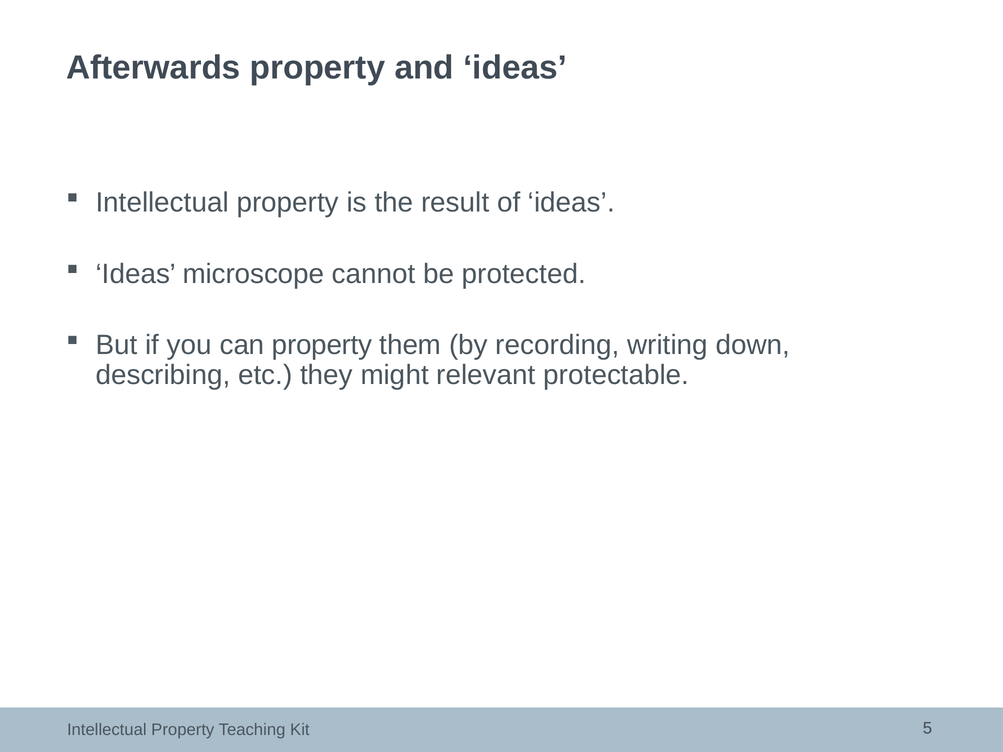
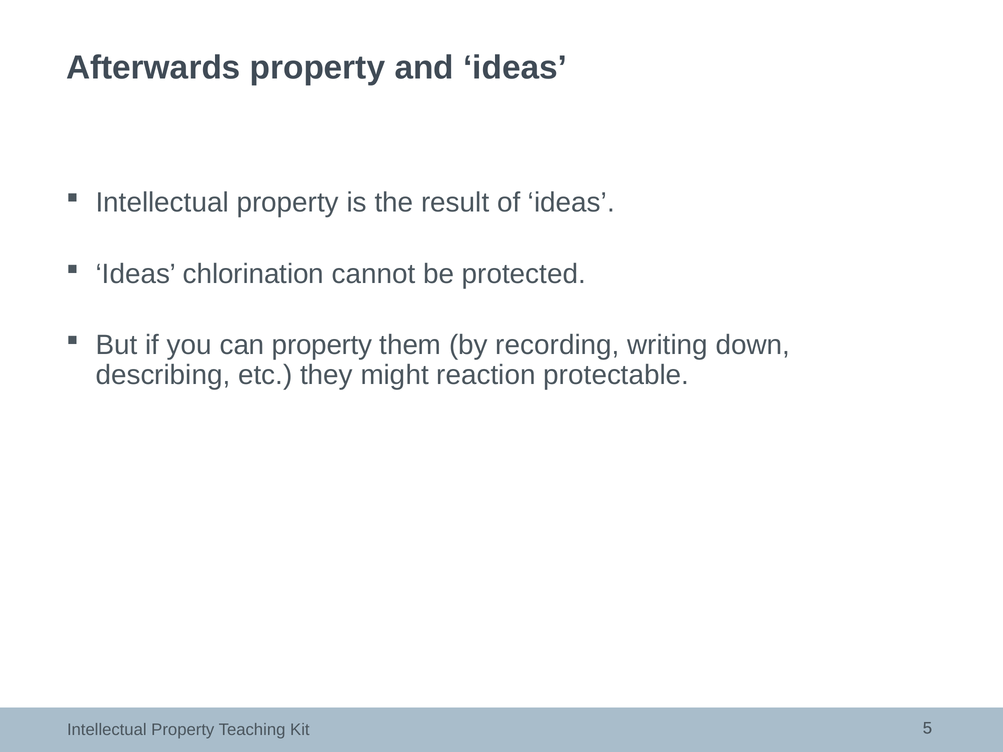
microscope: microscope -> chlorination
relevant: relevant -> reaction
